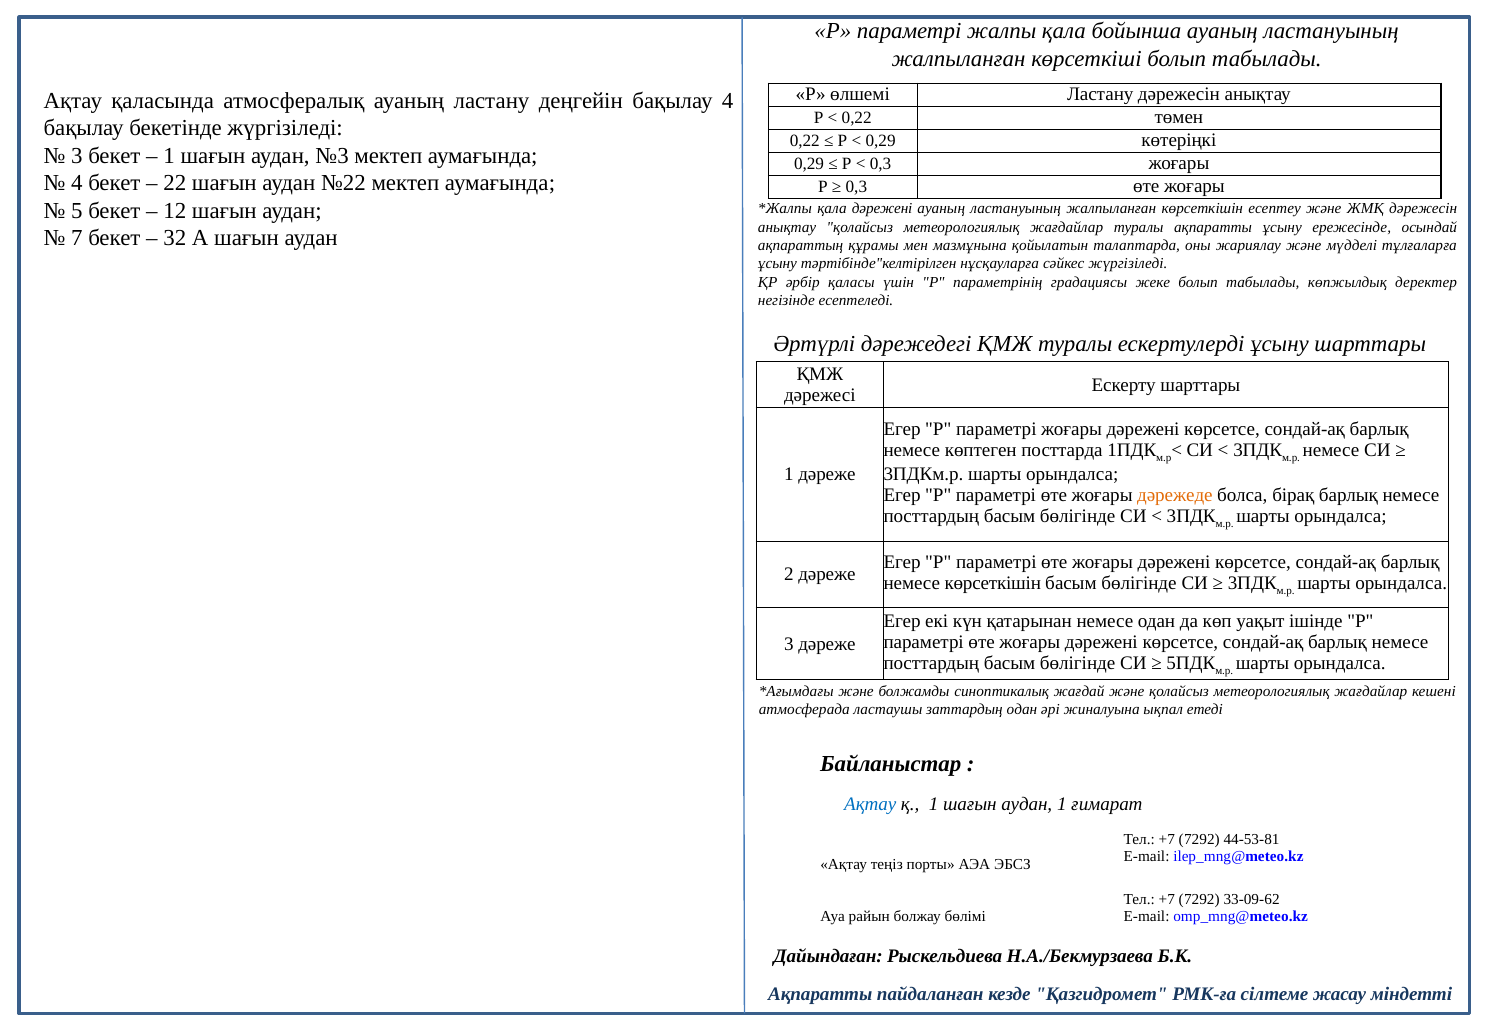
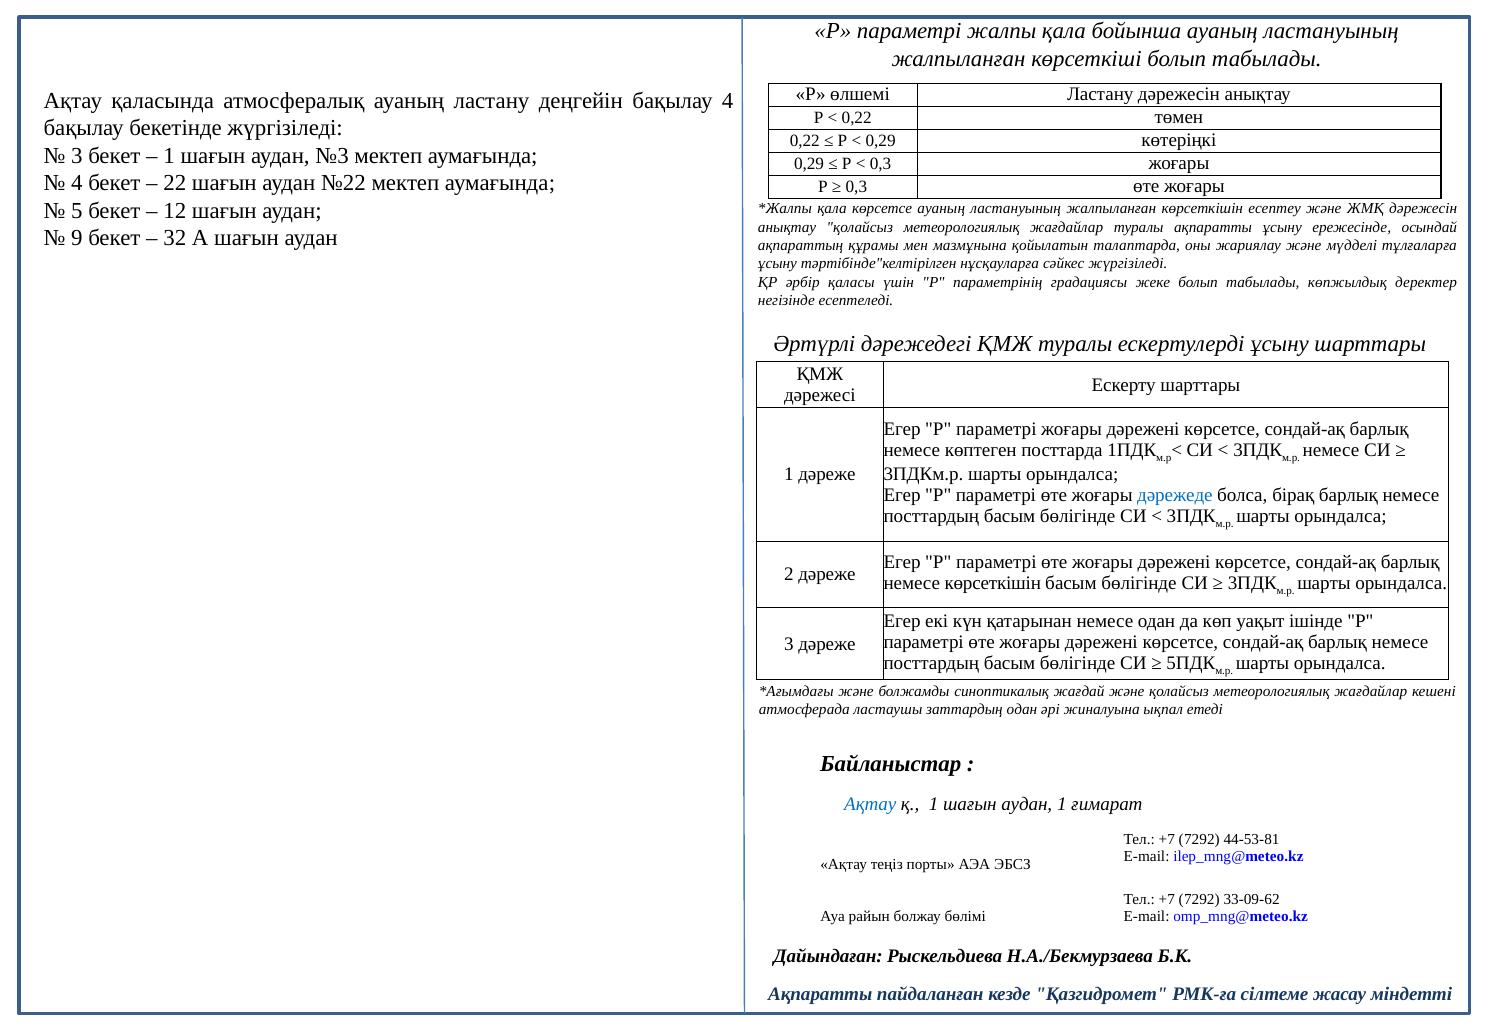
қала дәрежені: дәрежені -> көрсетсе
7: 7 -> 9
дәрежеде colour: orange -> blue
